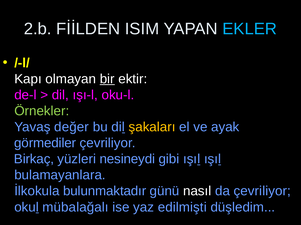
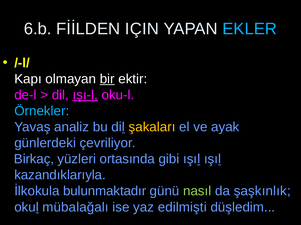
2.b: 2.b -> 6.b
ISIM: ISIM -> IÇIN
ışı-l underline: none -> present
Örnekler colour: light green -> light blue
değer: değer -> analiz
görmediler: görmediler -> günlerdeki
nesineydi: nesineydi -> ortasında
bulamayanlara: bulamayanlara -> kazandıklarıyla
nasıl colour: white -> light green
da çevriliyor: çevriliyor -> şaşkınlık
